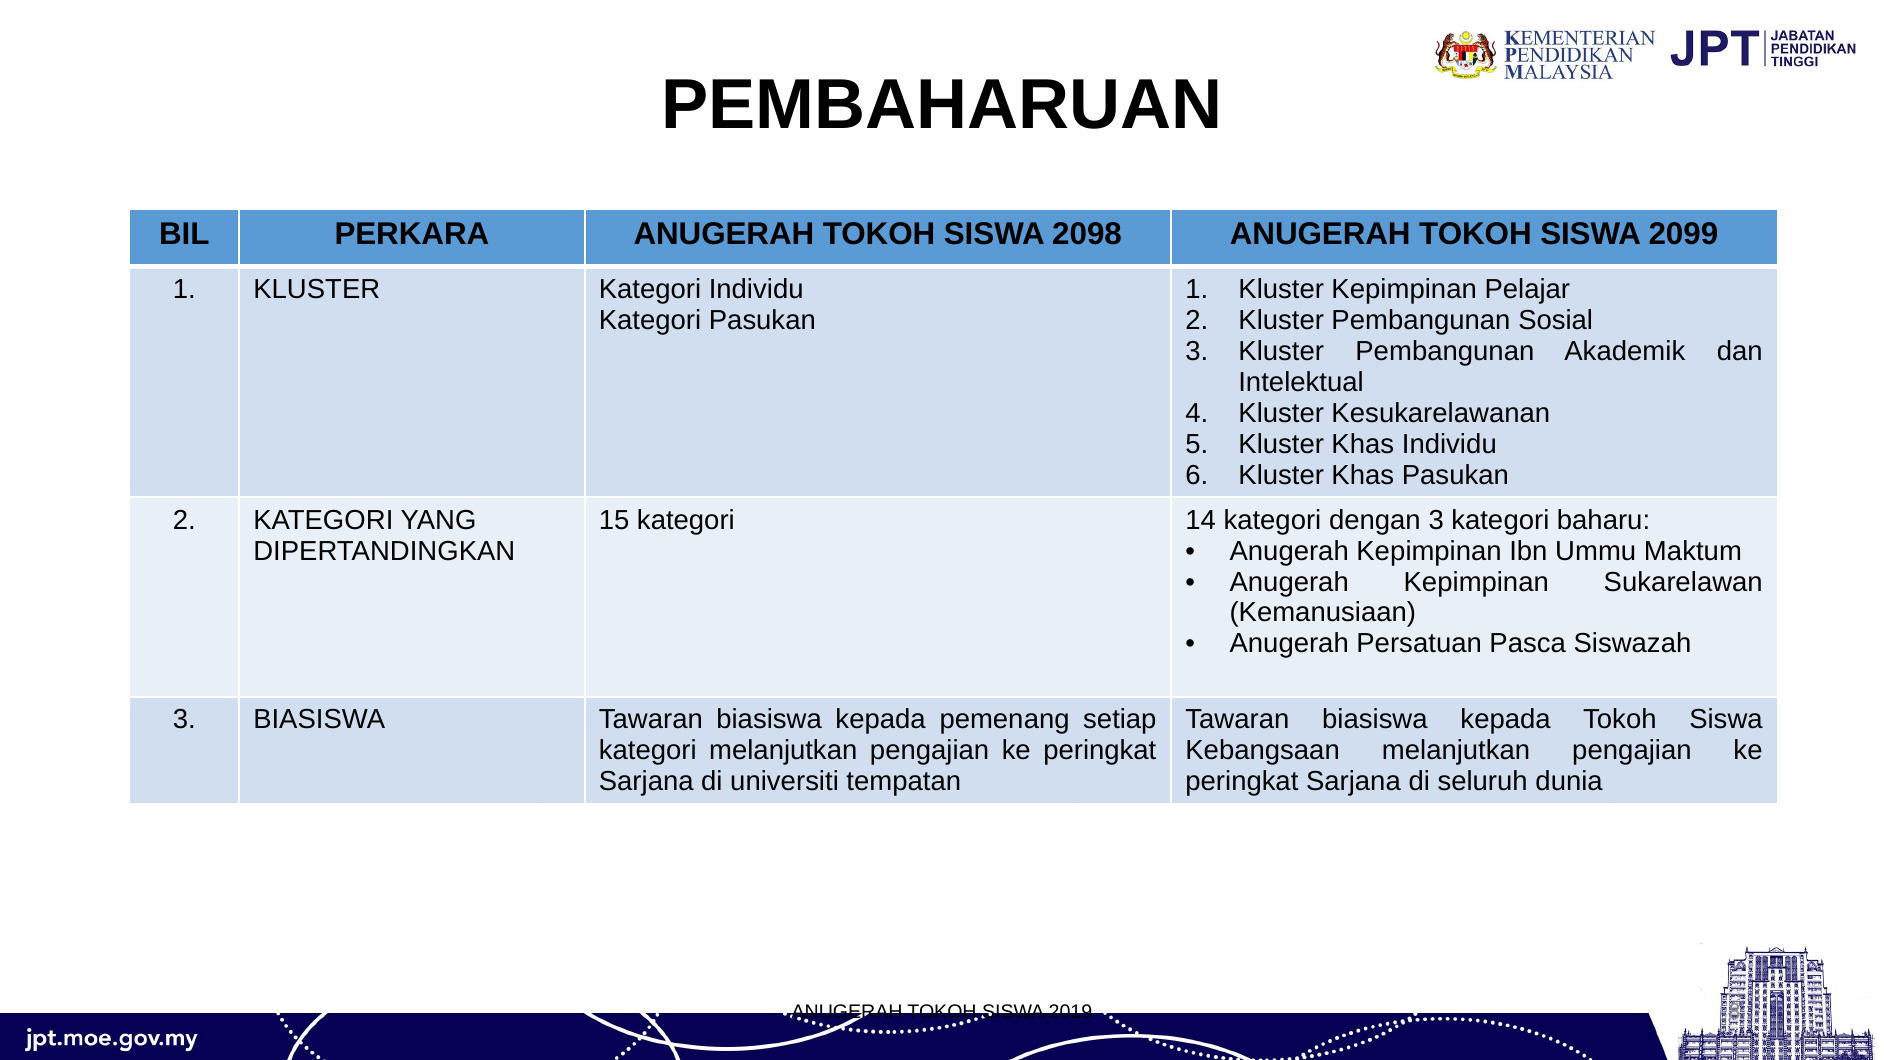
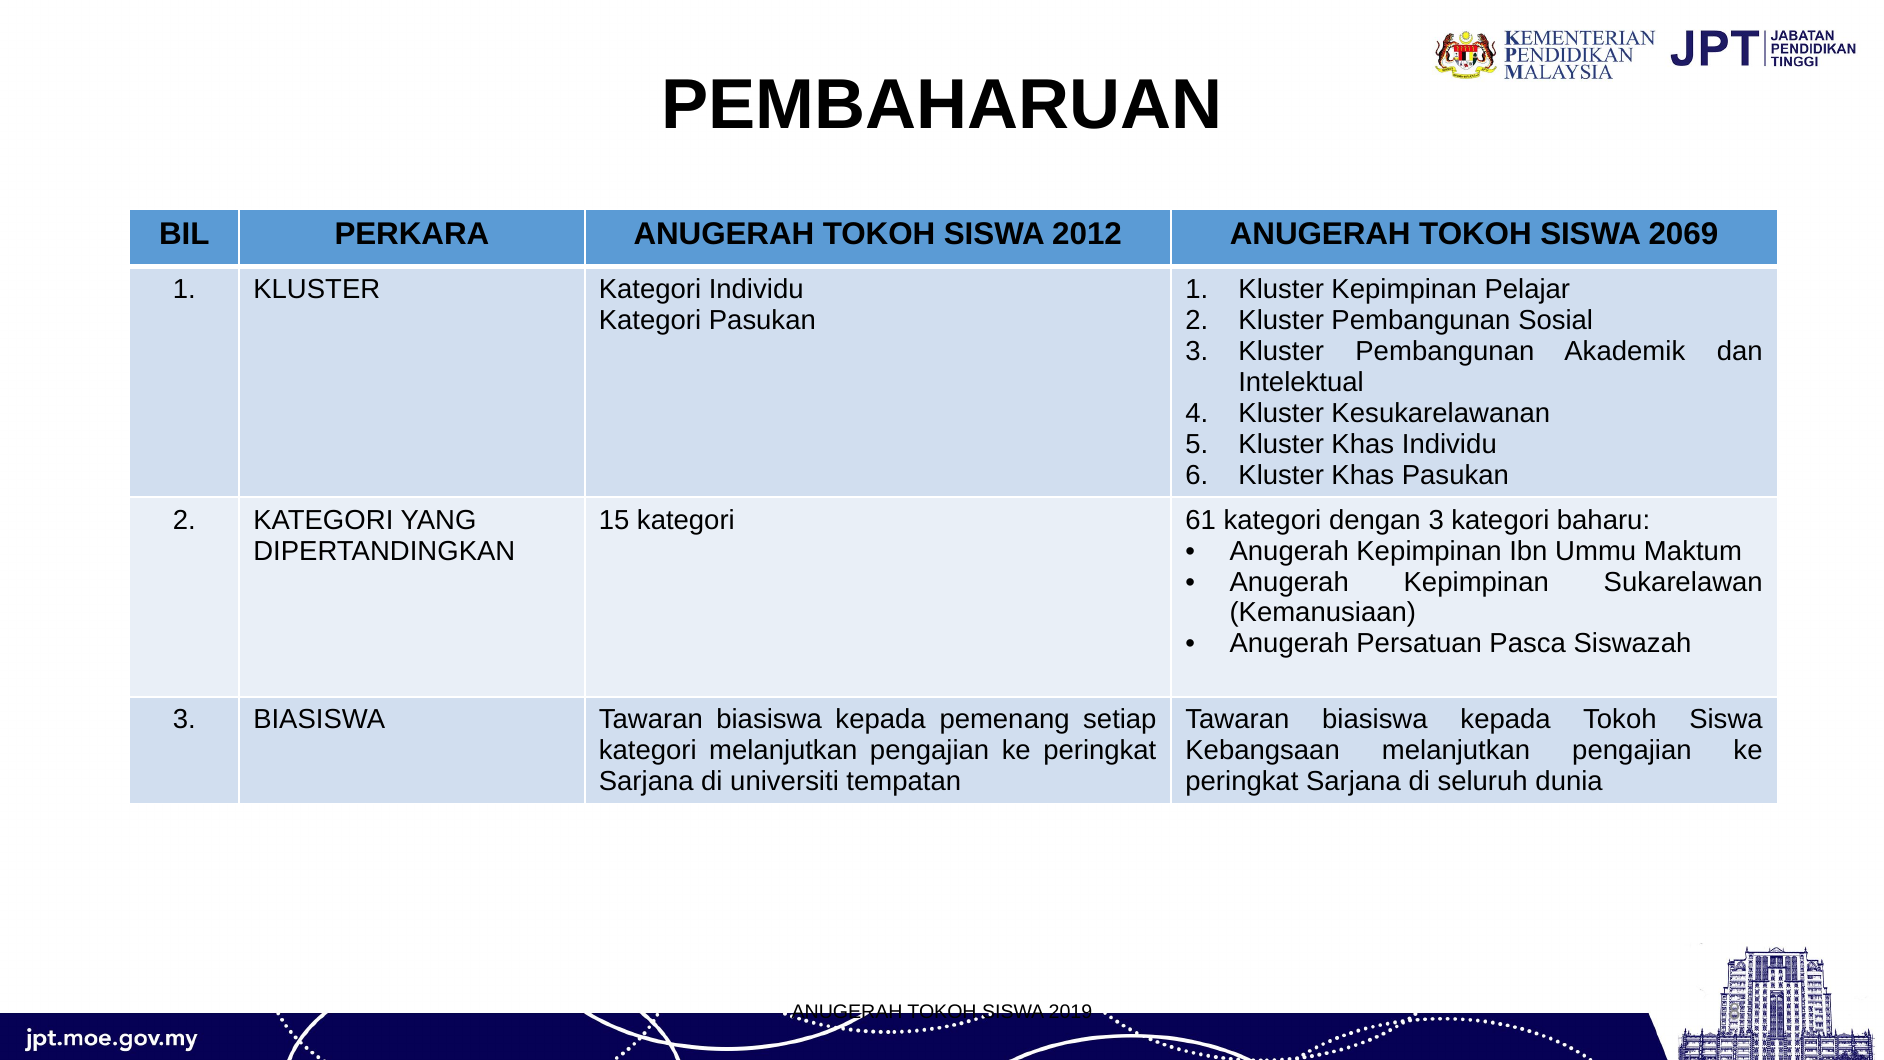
2098: 2098 -> 2012
2099: 2099 -> 2069
14: 14 -> 61
